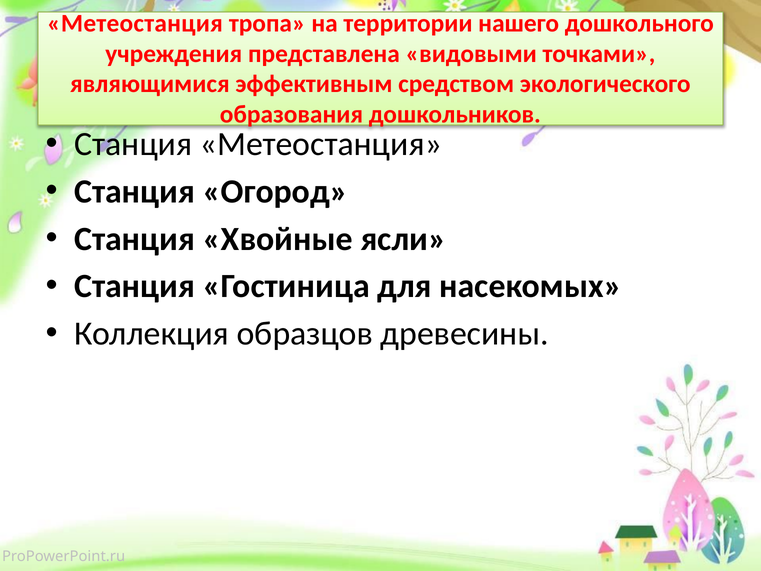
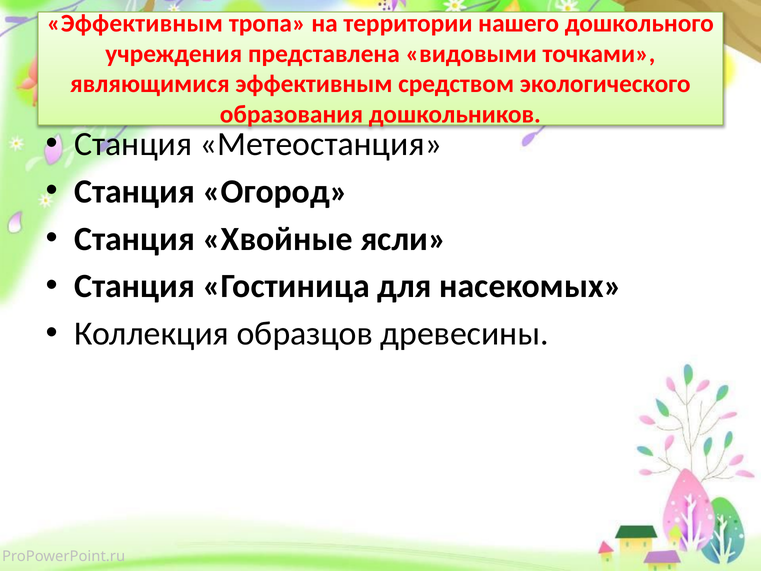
Метеостанция at (135, 23): Метеостанция -> Эффективным
